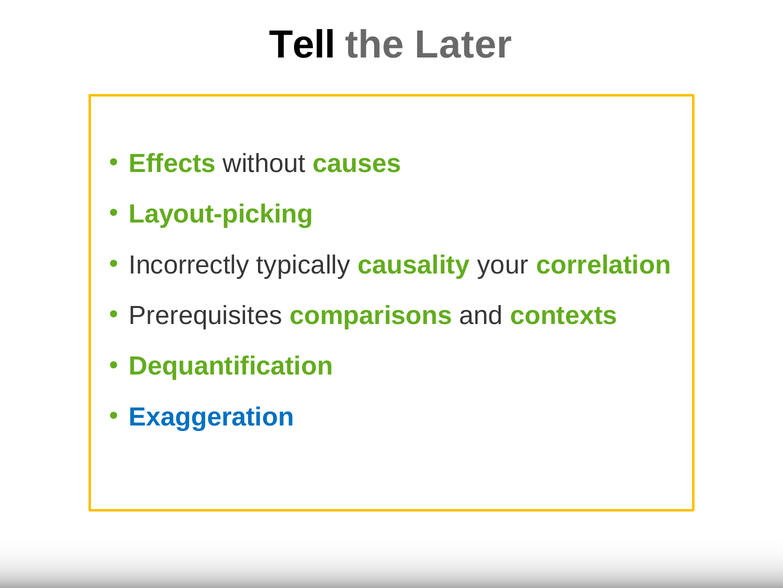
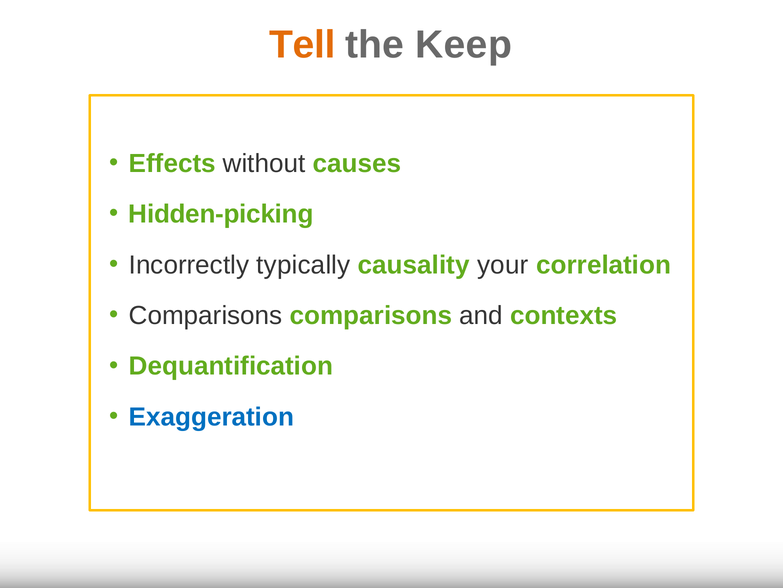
Tell colour: black -> orange
Later: Later -> Keep
Layout-picking: Layout-picking -> Hidden-picking
Prerequisites at (206, 315): Prerequisites -> Comparisons
